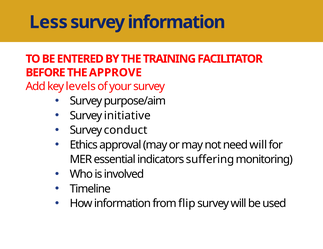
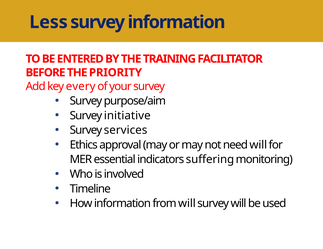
APPROVE: APPROVE -> PRIORITY
levels: levels -> every
conduct: conduct -> services
from flip: flip -> will
